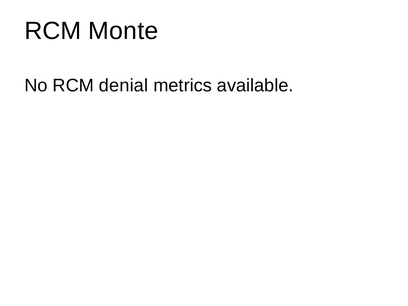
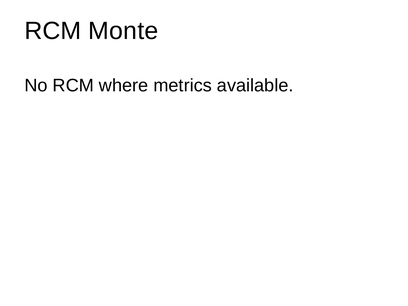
denial: denial -> where
